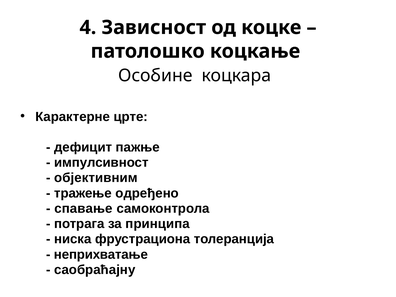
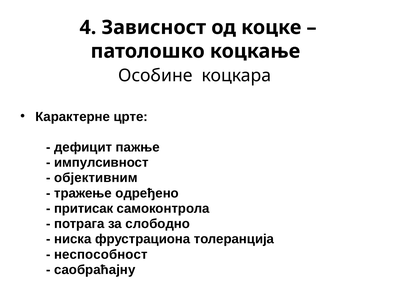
спавање: спавање -> притисак
принципа: принципа -> слободно
неприхватање: неприхватање -> неспособност
